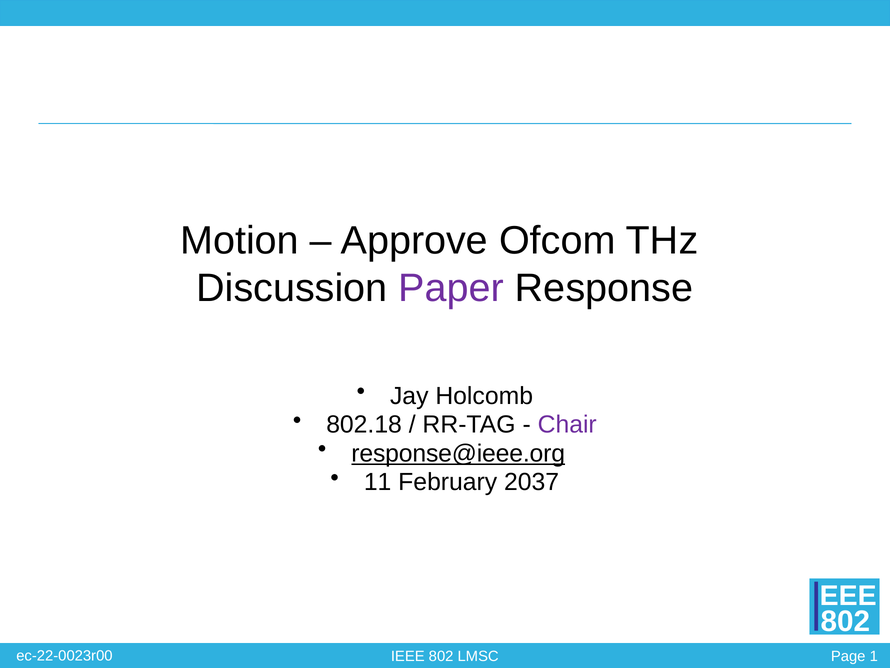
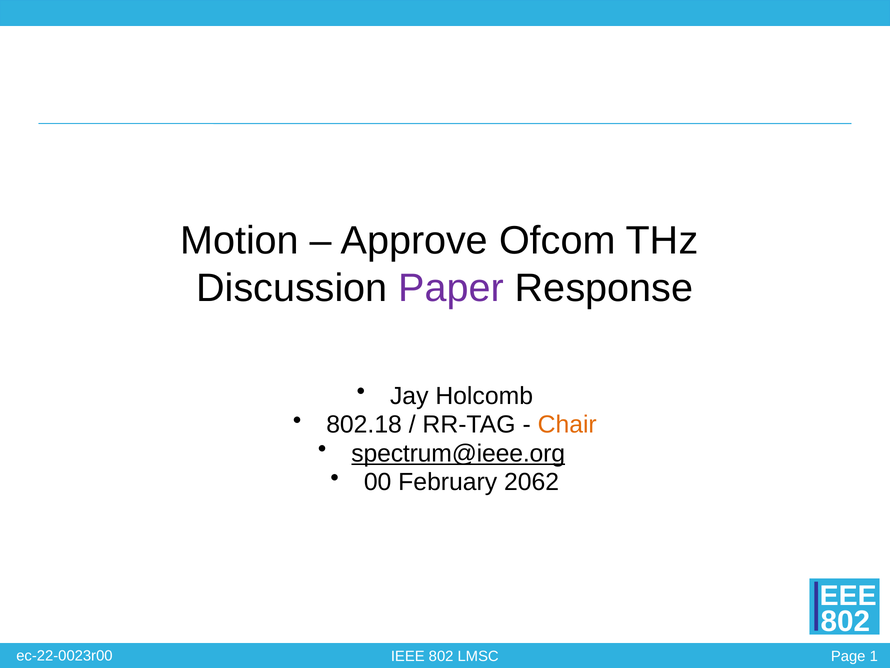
Chair colour: purple -> orange
response@ieee.org: response@ieee.org -> spectrum@ieee.org
11: 11 -> 00
2037: 2037 -> 2062
